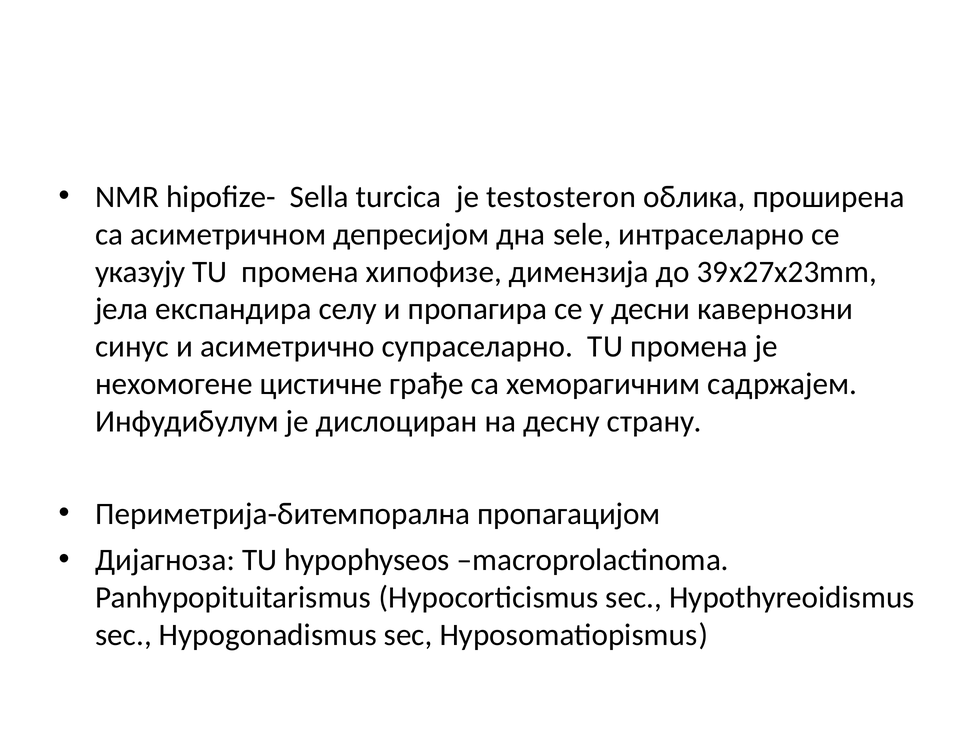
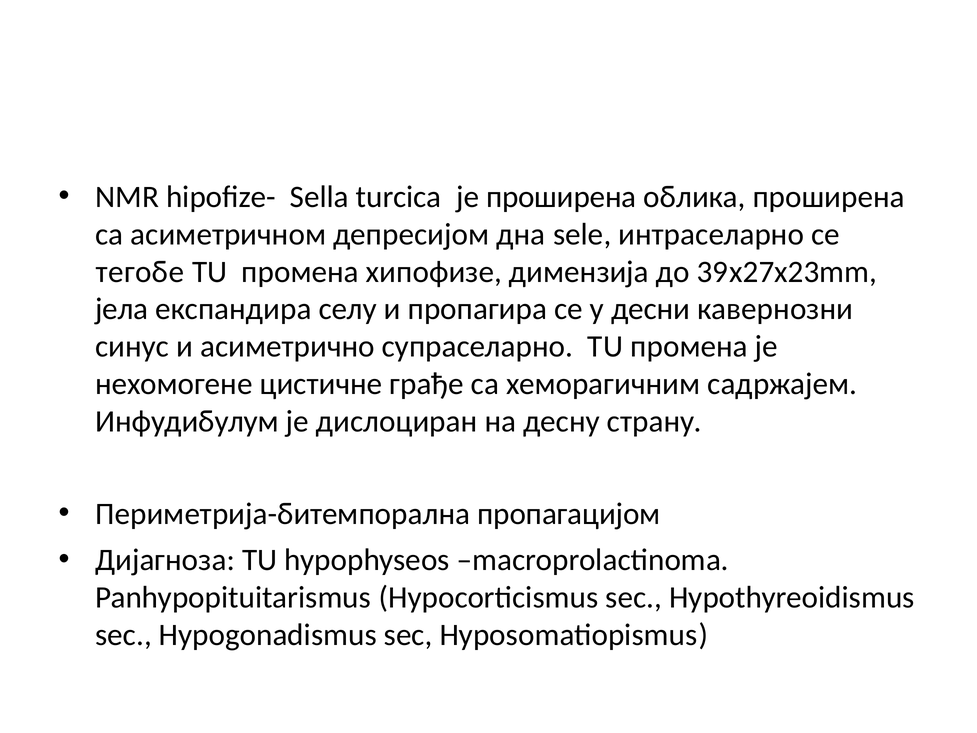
је testosteron: testosteron -> проширена
указују: указују -> тегобе
